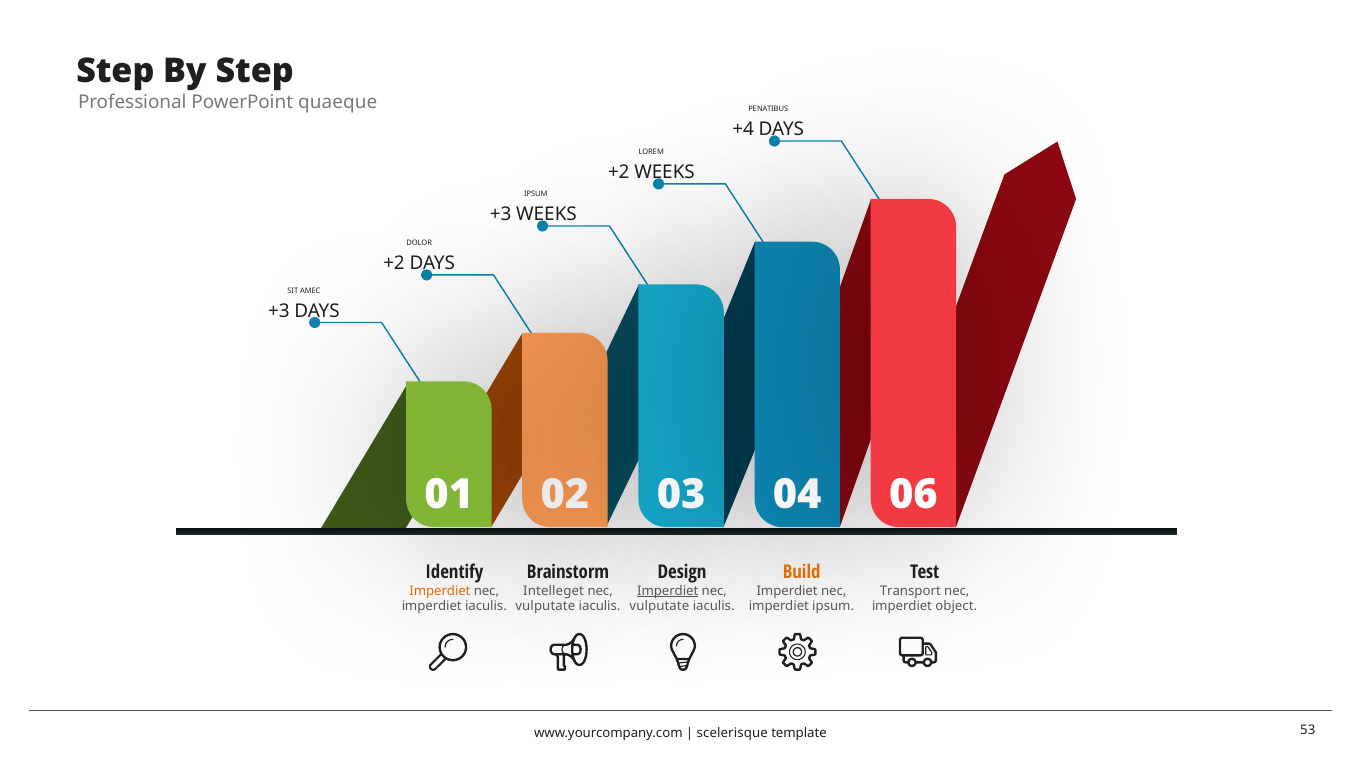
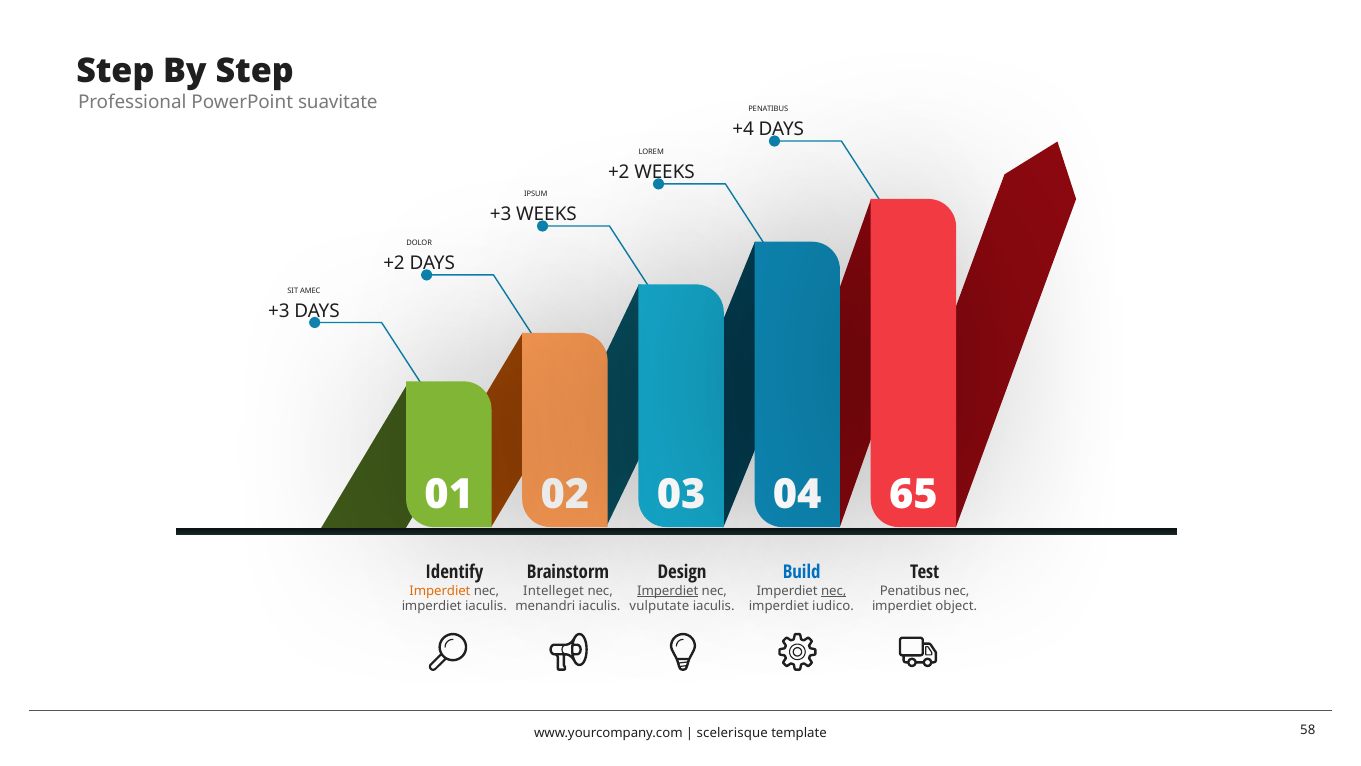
quaeque: quaeque -> suavitate
06: 06 -> 65
Build colour: orange -> blue
nec at (834, 590) underline: none -> present
Transport at (910, 590): Transport -> Penatibus
vulputate at (545, 606): vulputate -> menandri
imperdiet ipsum: ipsum -> iudico
53: 53 -> 58
